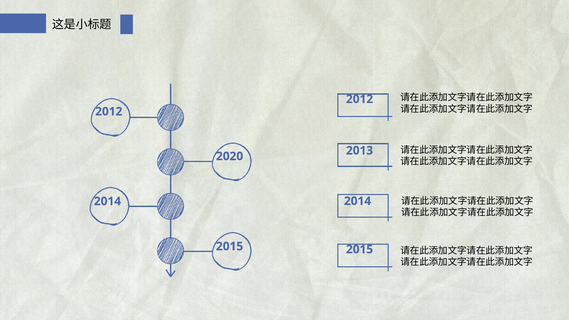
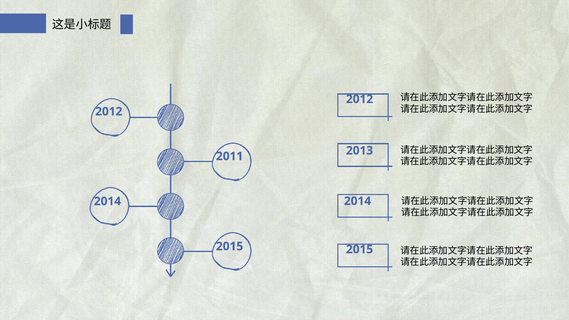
2020: 2020 -> 2011
